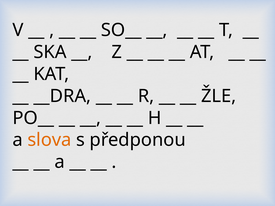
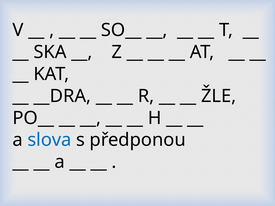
slova colour: orange -> blue
